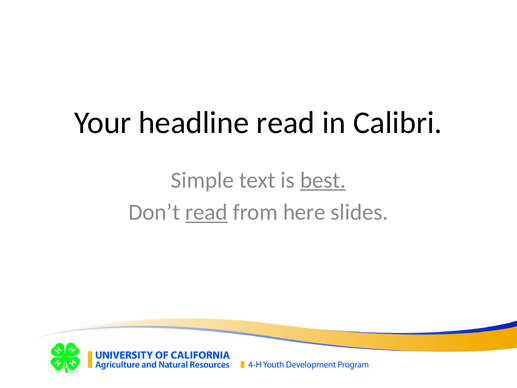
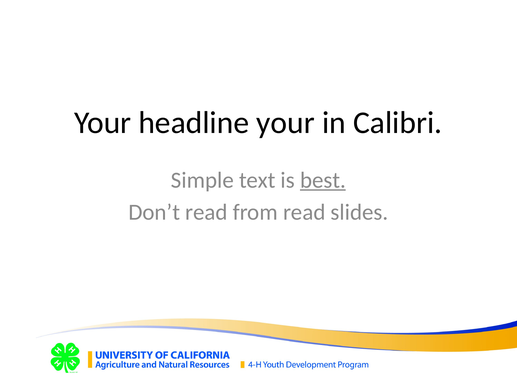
headline read: read -> your
read at (206, 212) underline: present -> none
from here: here -> read
